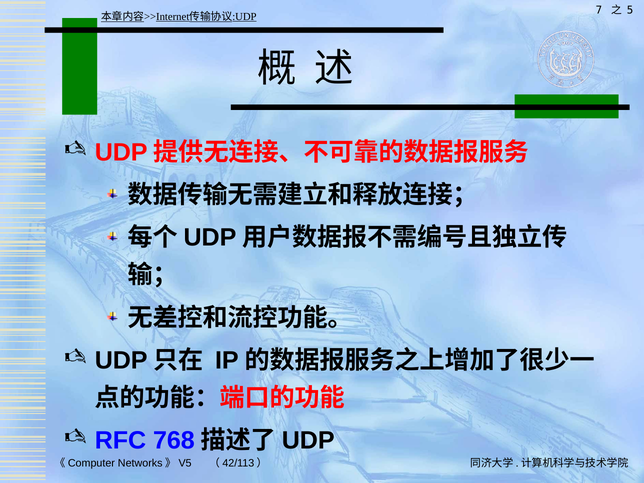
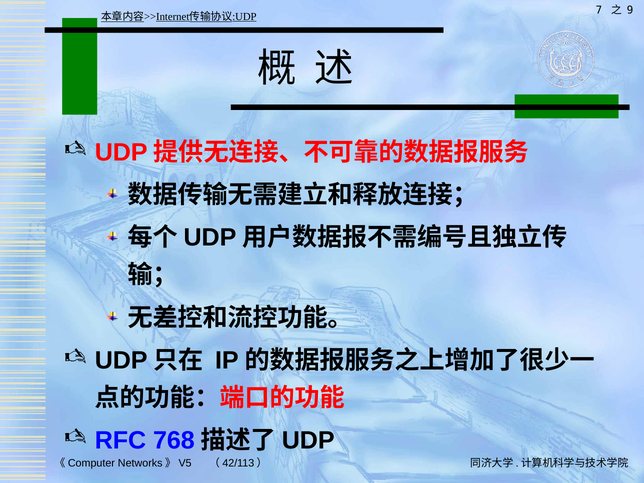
5: 5 -> 9
